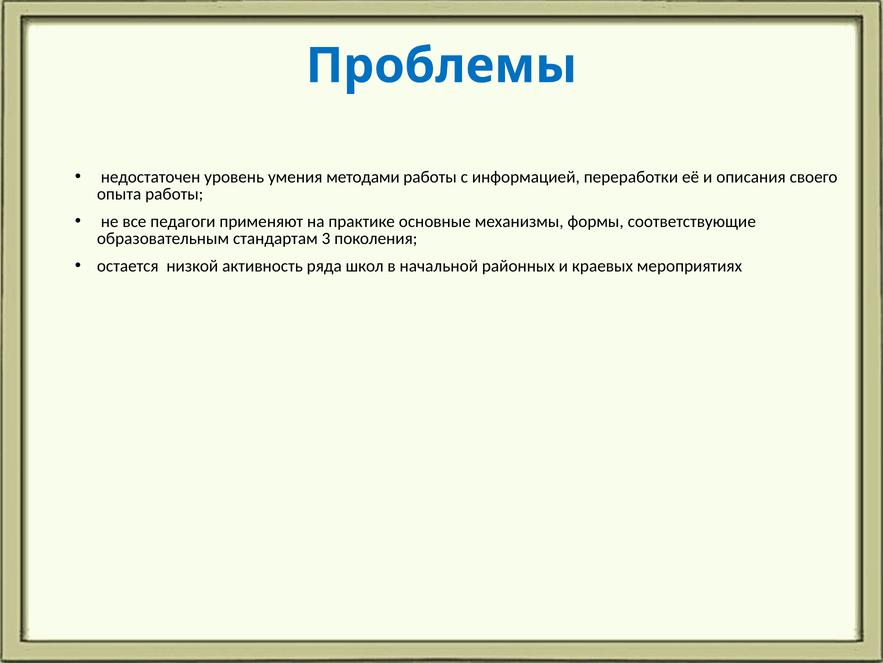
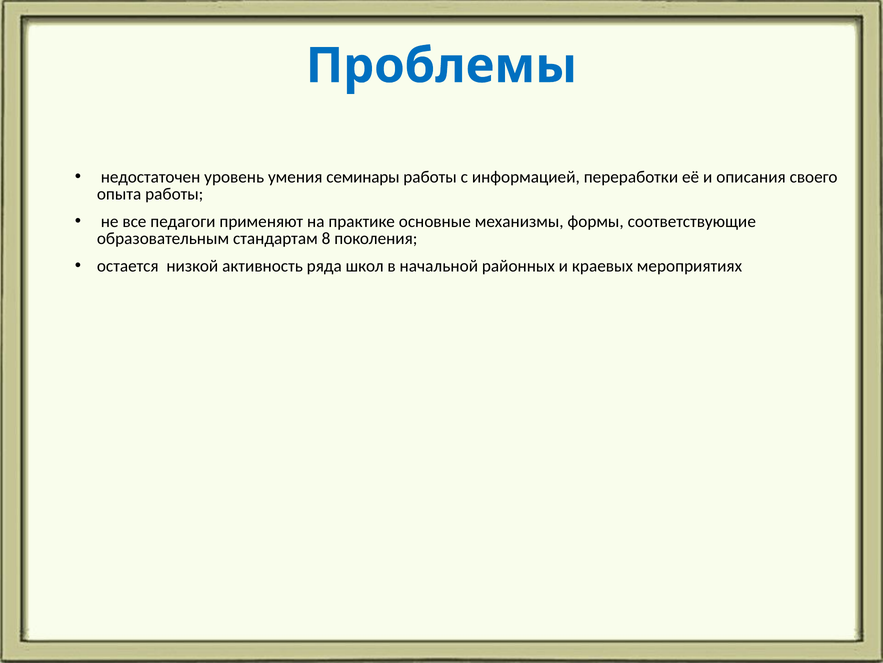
методами: методами -> семинары
3: 3 -> 8
